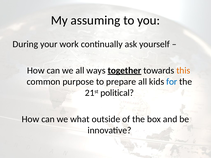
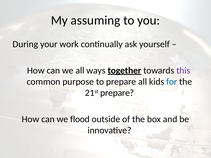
this colour: orange -> purple
21st political: political -> prepare
what: what -> flood
